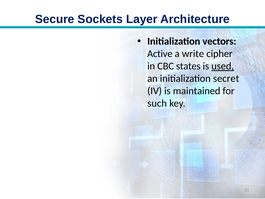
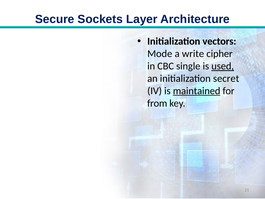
Active: Active -> Mode
states: states -> single
maintained underline: none -> present
such: such -> from
